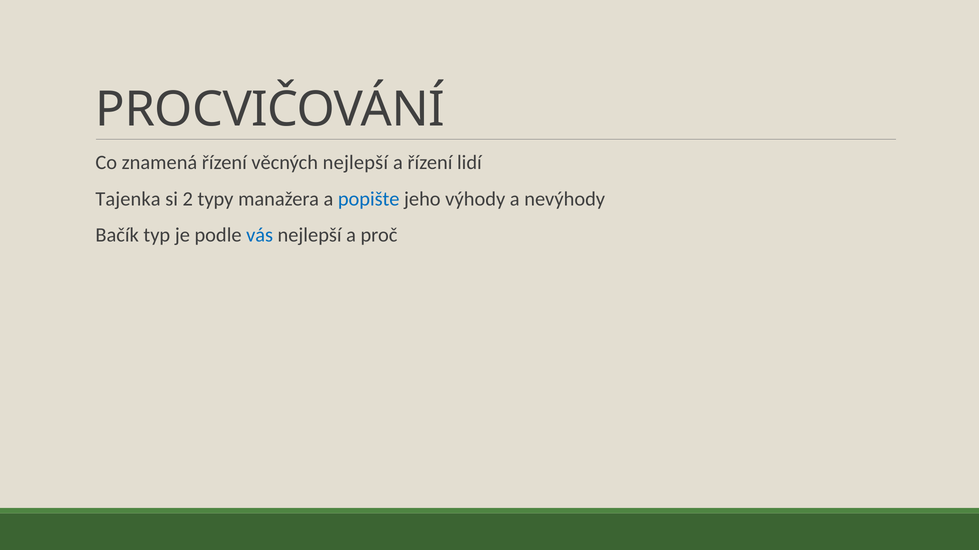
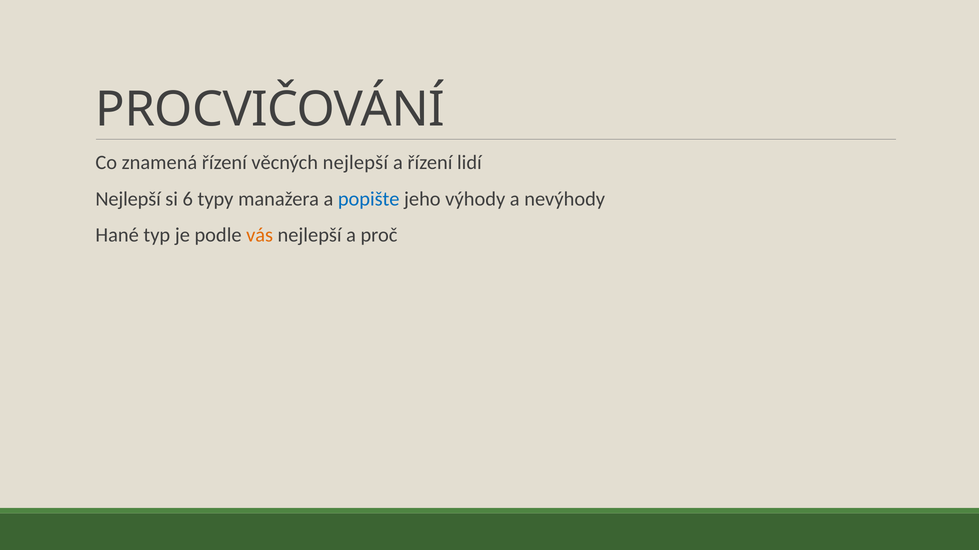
Tajenka at (128, 199): Tajenka -> Nejlepší
2: 2 -> 6
Bačík: Bačík -> Hané
vás colour: blue -> orange
